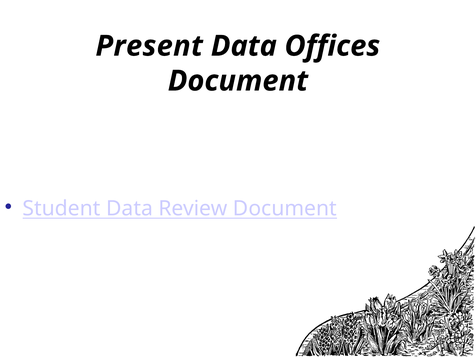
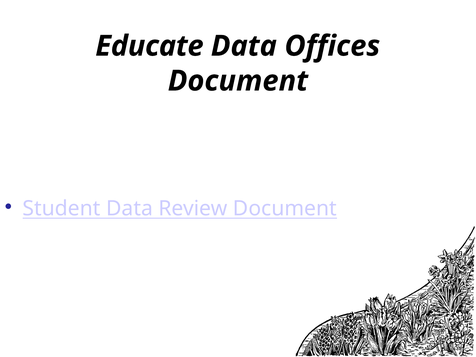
Present: Present -> Educate
